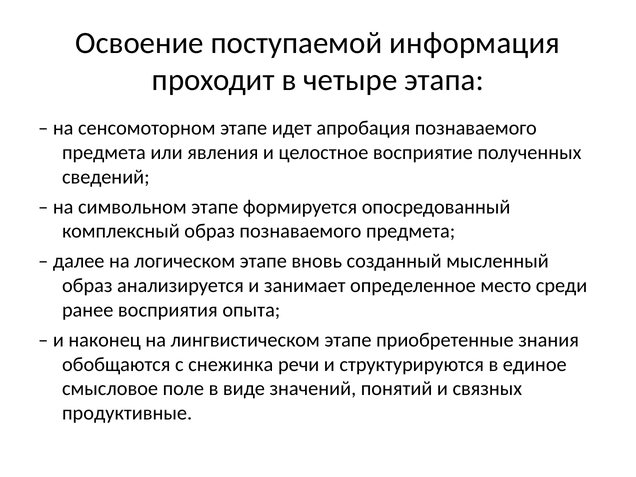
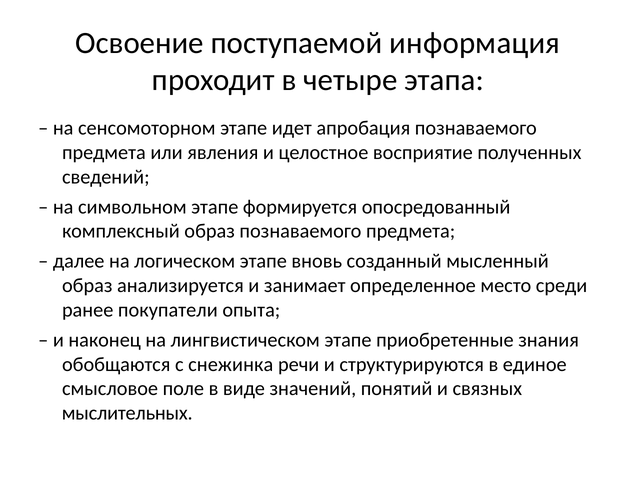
восприятия: восприятия -> покупатели
продуктивные: продуктивные -> мыслительных
